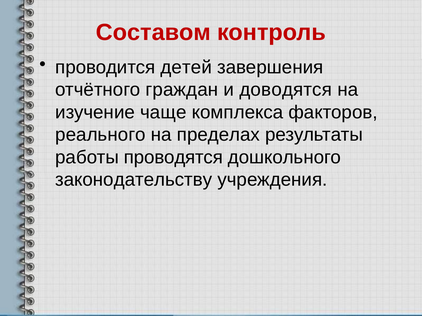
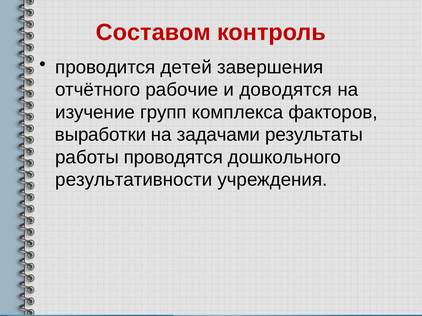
граждан: граждан -> рабочие
чаще: чаще -> групп
реального: реального -> выработки
пределах: пределах -> задачами
законодательству: законодательству -> результативности
